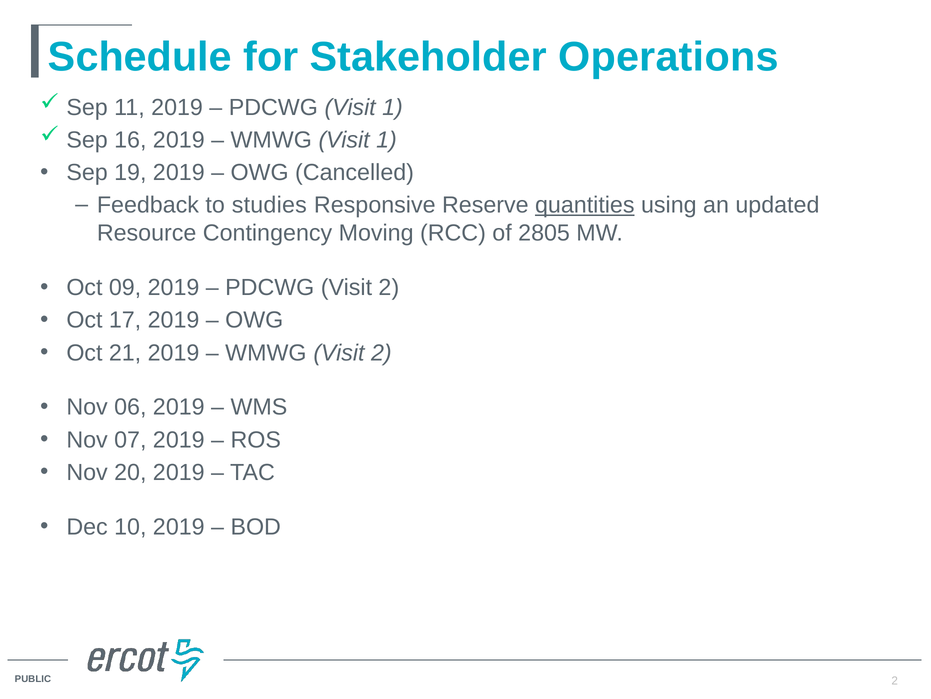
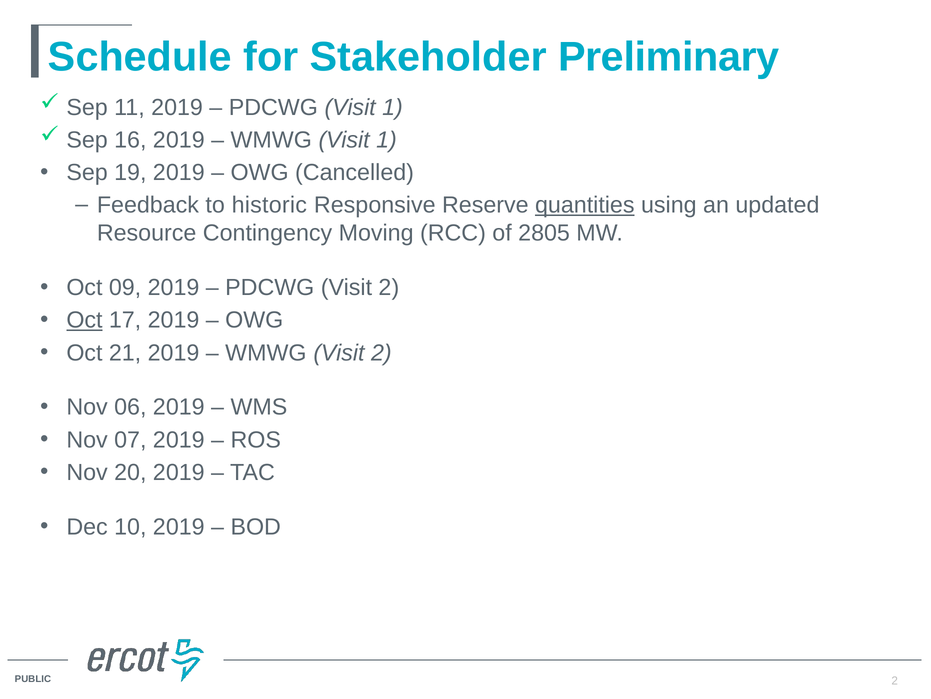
Operations: Operations -> Preliminary
studies: studies -> historic
Oct at (84, 320) underline: none -> present
